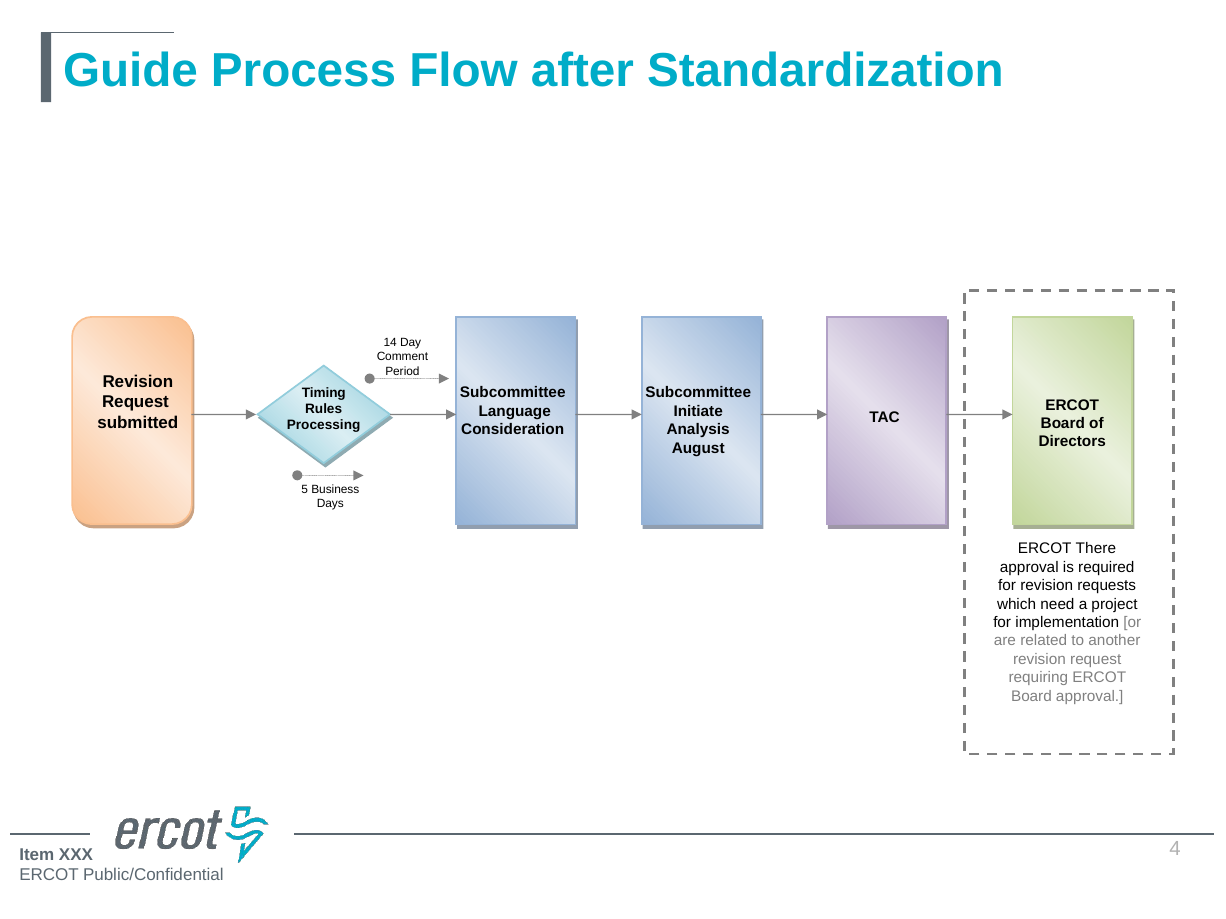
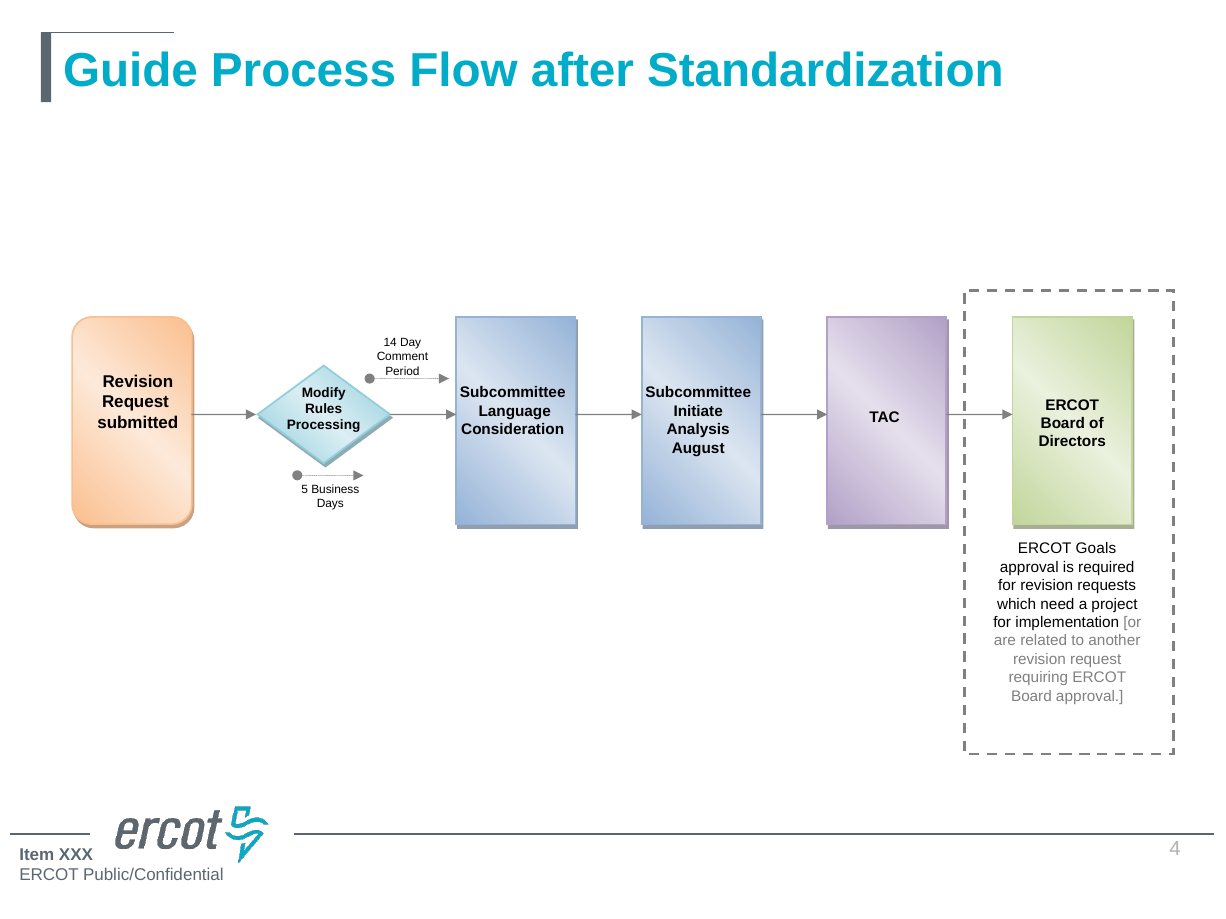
Timing: Timing -> Modify
There: There -> Goals
